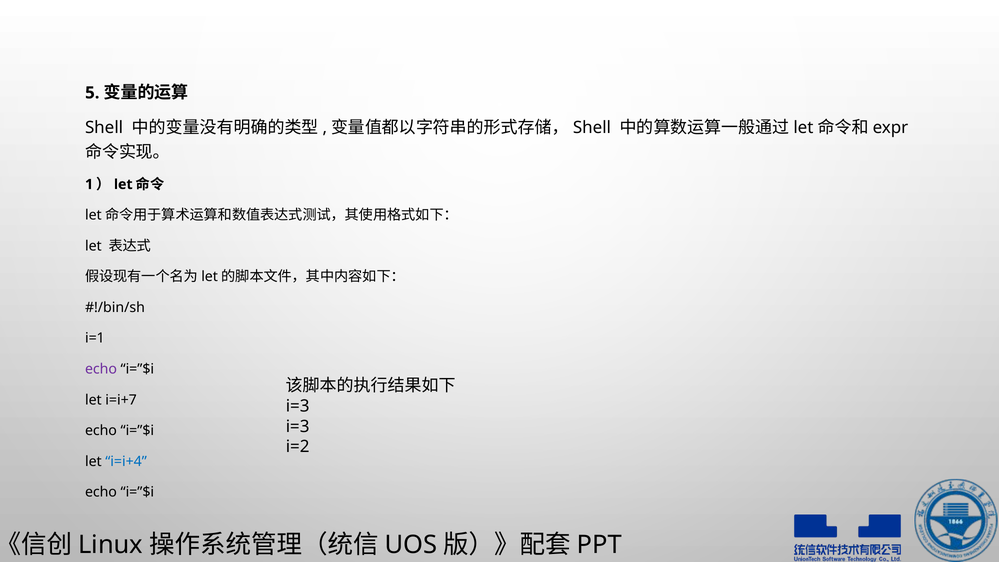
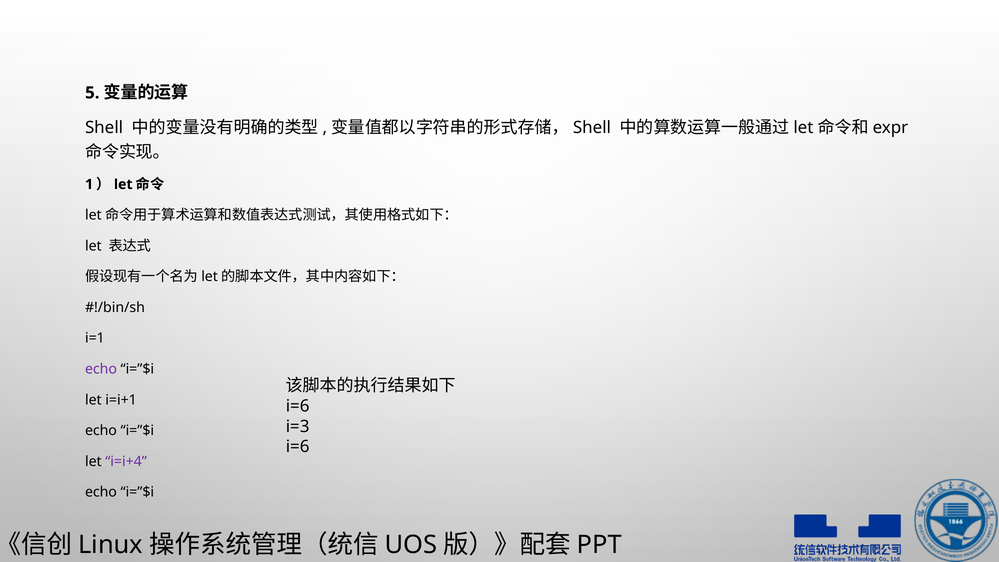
i=i+7: i=i+7 -> i=i+1
i=3 at (298, 406): i=3 -> i=6
i=2 at (298, 447): i=2 -> i=6
i=i+4 colour: blue -> purple
